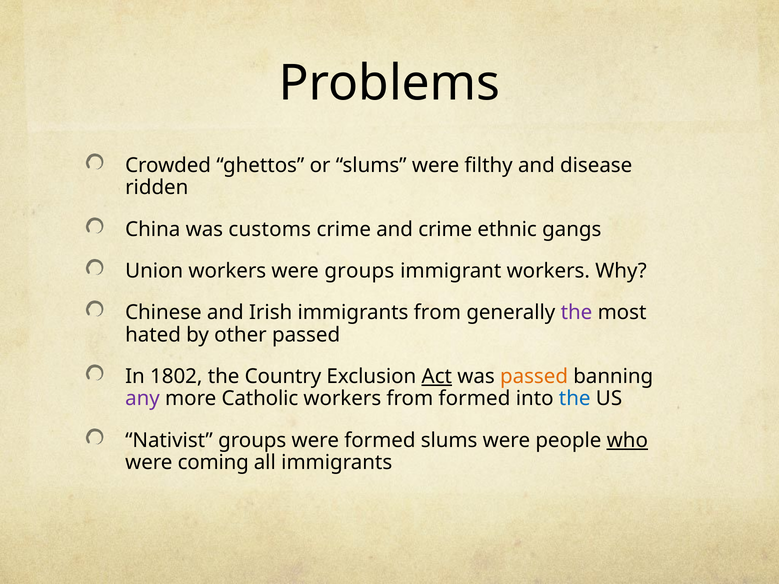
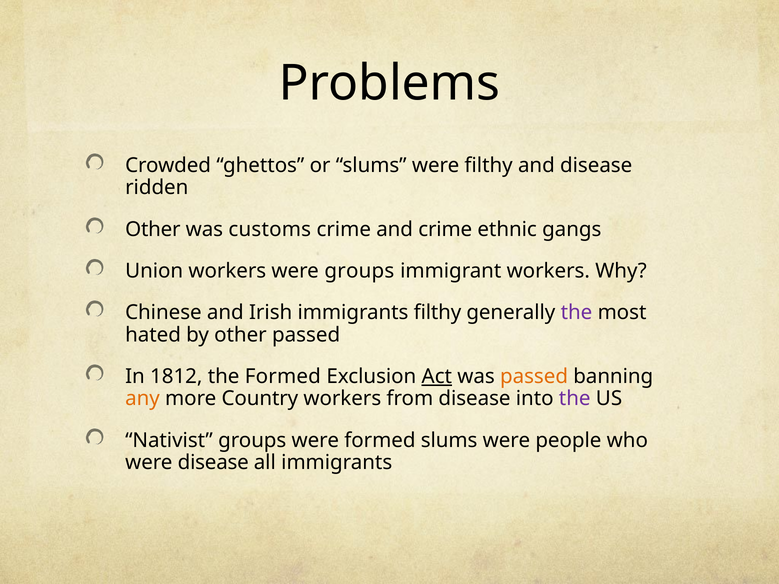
China at (153, 229): China -> Other
immigrants from: from -> filthy
1802: 1802 -> 1812
the Country: Country -> Formed
any colour: purple -> orange
Catholic: Catholic -> Country
from formed: formed -> disease
the at (575, 399) colour: blue -> purple
who underline: present -> none
were coming: coming -> disease
